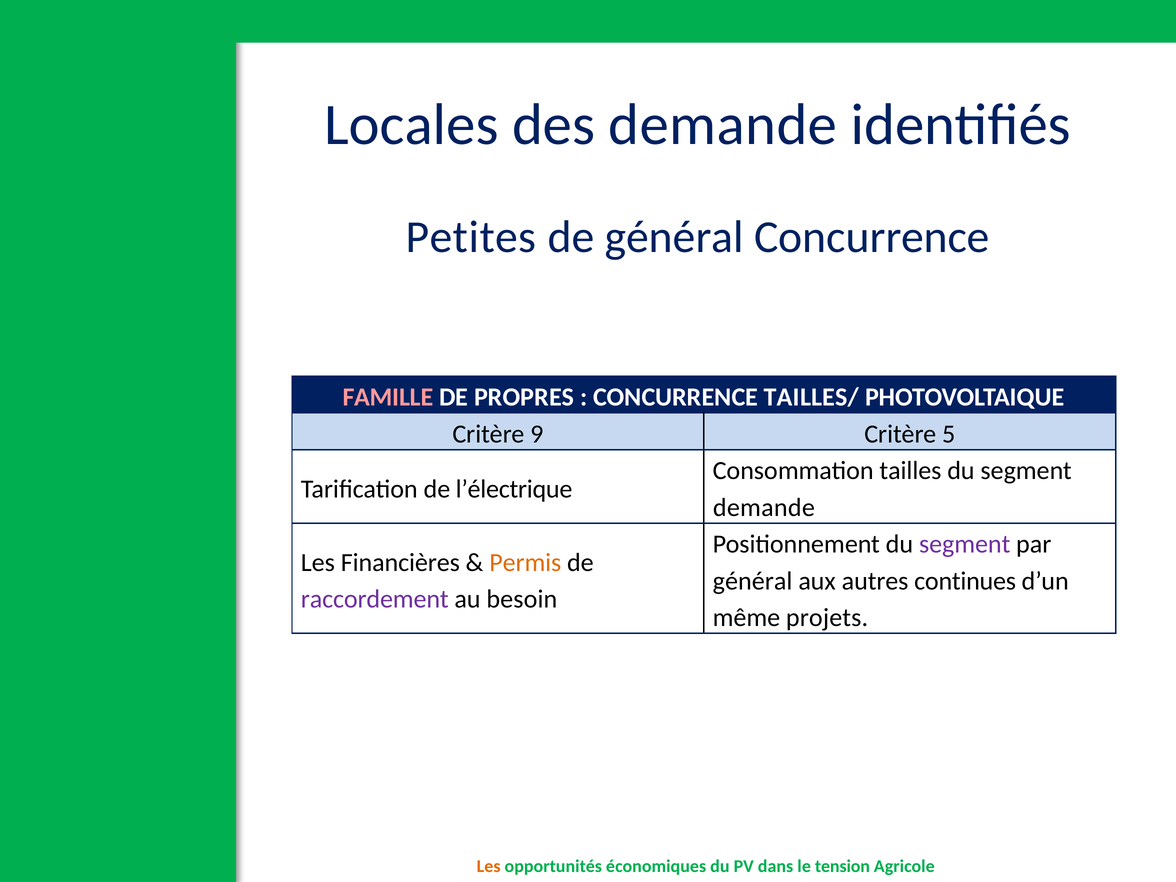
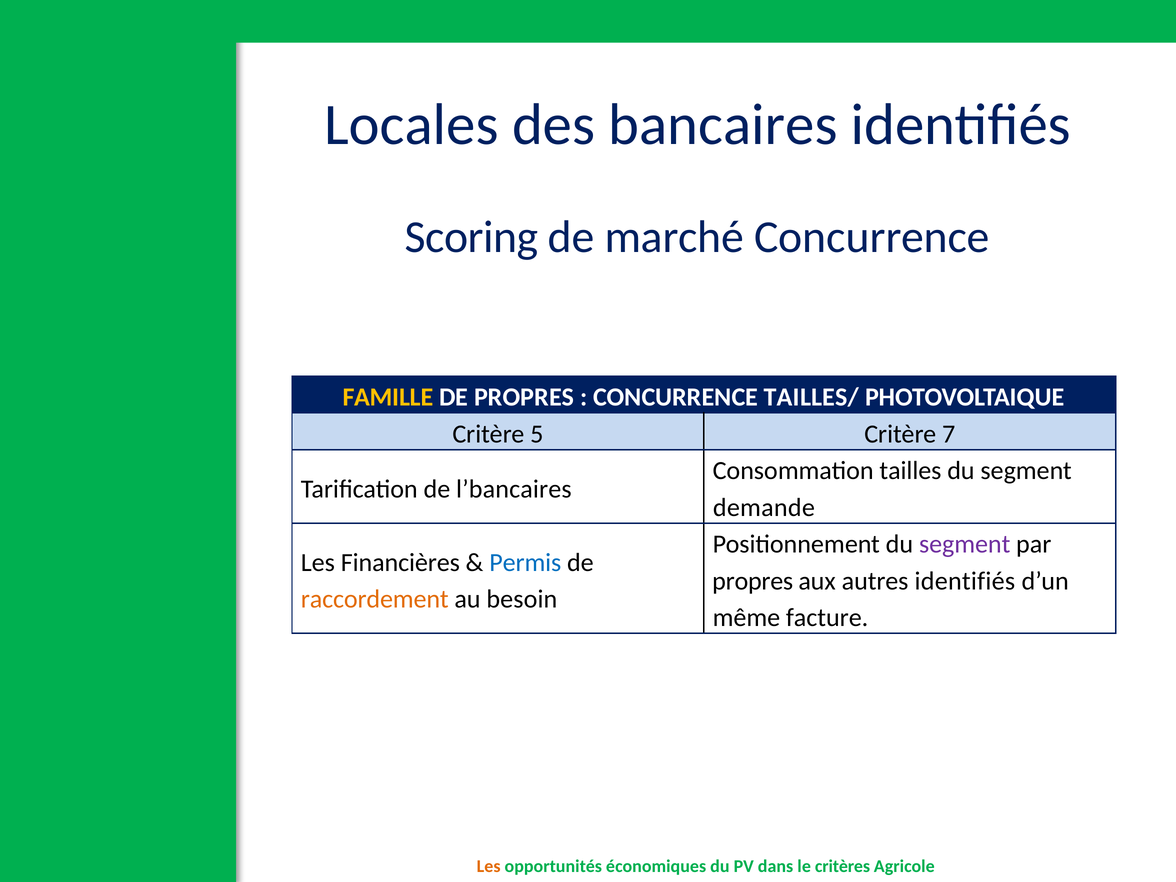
des demande: demande -> bancaires
Petites: Petites -> Scoring
de général: général -> marché
FAMILLE colour: pink -> yellow
9: 9 -> 5
5: 5 -> 7
l’électrique: l’électrique -> l’bancaires
Permis colour: orange -> blue
général at (753, 581): général -> propres
autres continues: continues -> identifiés
raccordement colour: purple -> orange
projets: projets -> facture
tension: tension -> critères
